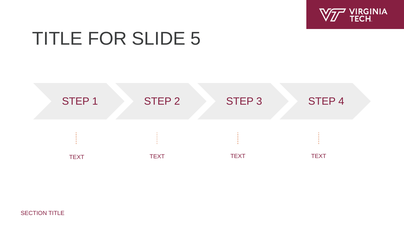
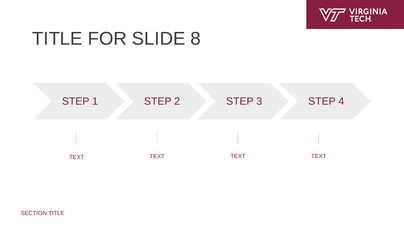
5: 5 -> 8
